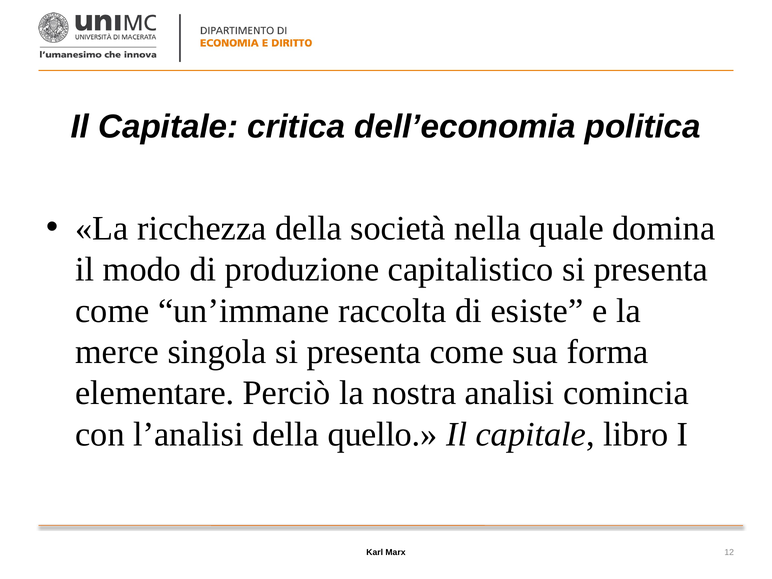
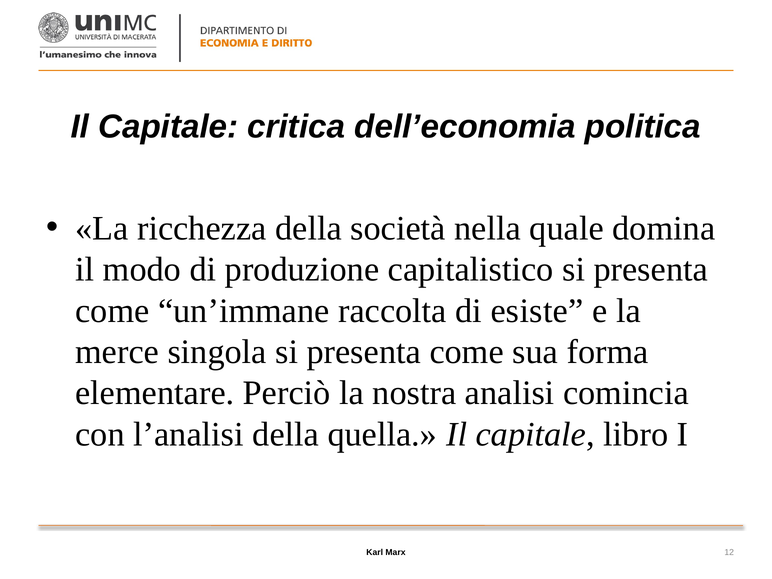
quello: quello -> quella
